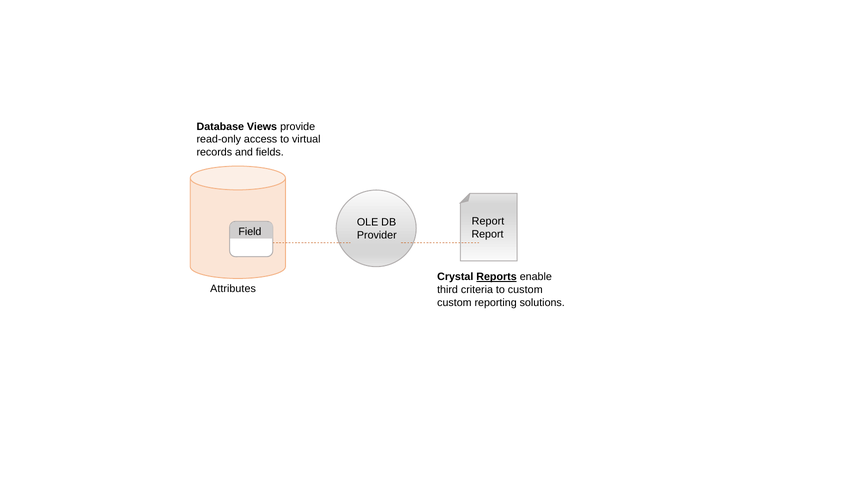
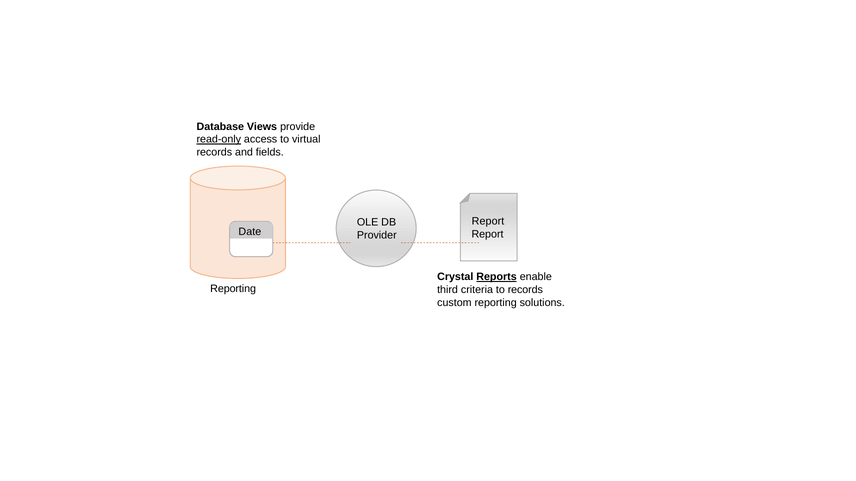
read-only underline: none -> present
Field: Field -> Date
Attributes at (233, 289): Attributes -> Reporting
to custom: custom -> records
